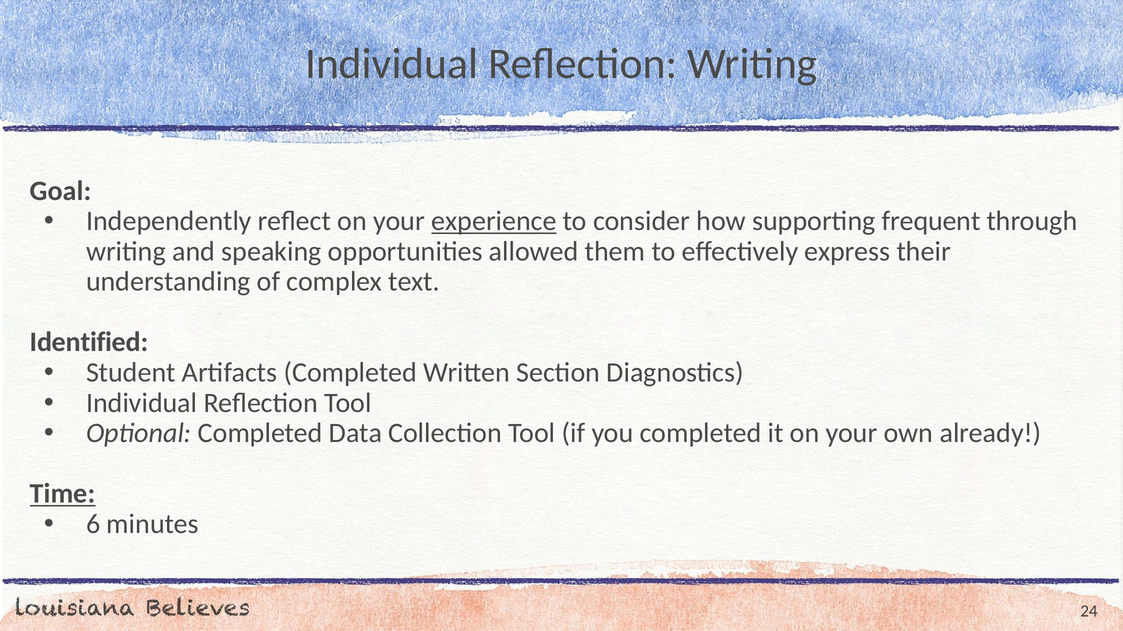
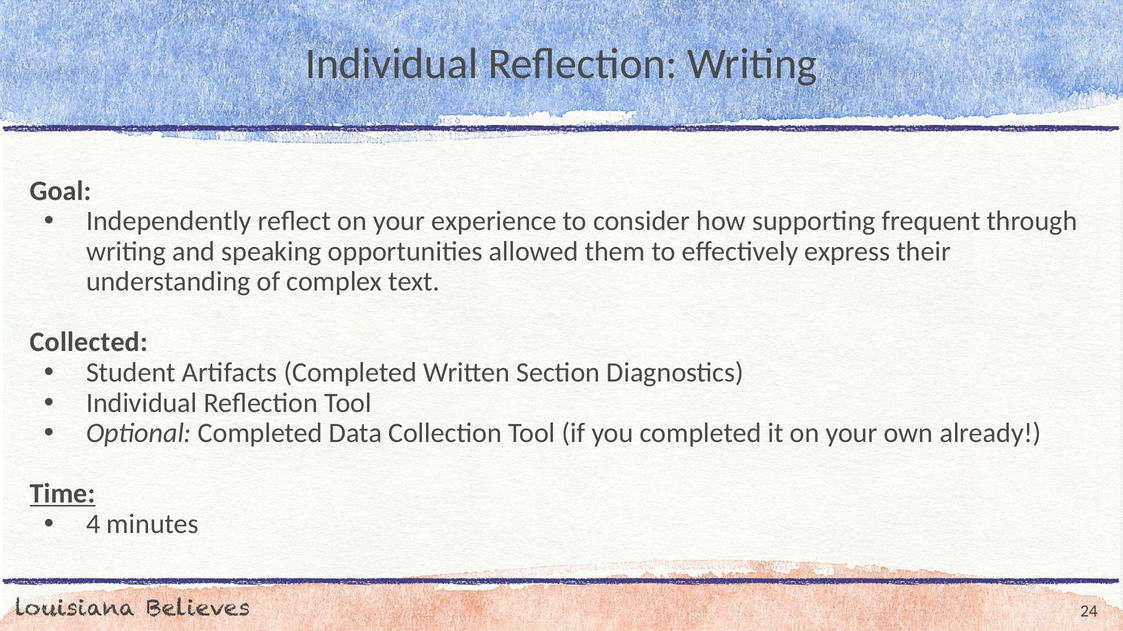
experience underline: present -> none
Identified: Identified -> Collected
6: 6 -> 4
